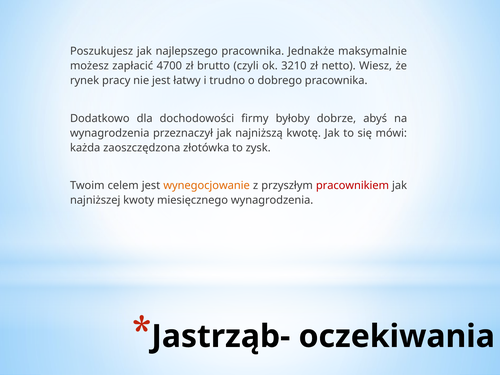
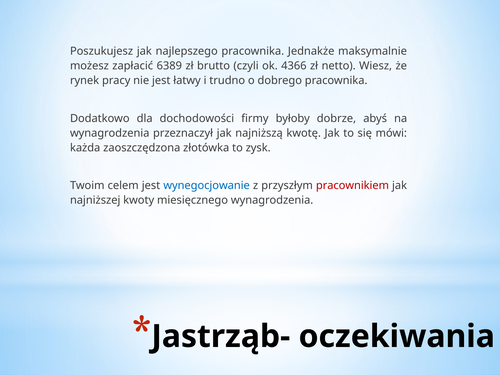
4700: 4700 -> 6389
3210: 3210 -> 4366
wynegocjowanie colour: orange -> blue
